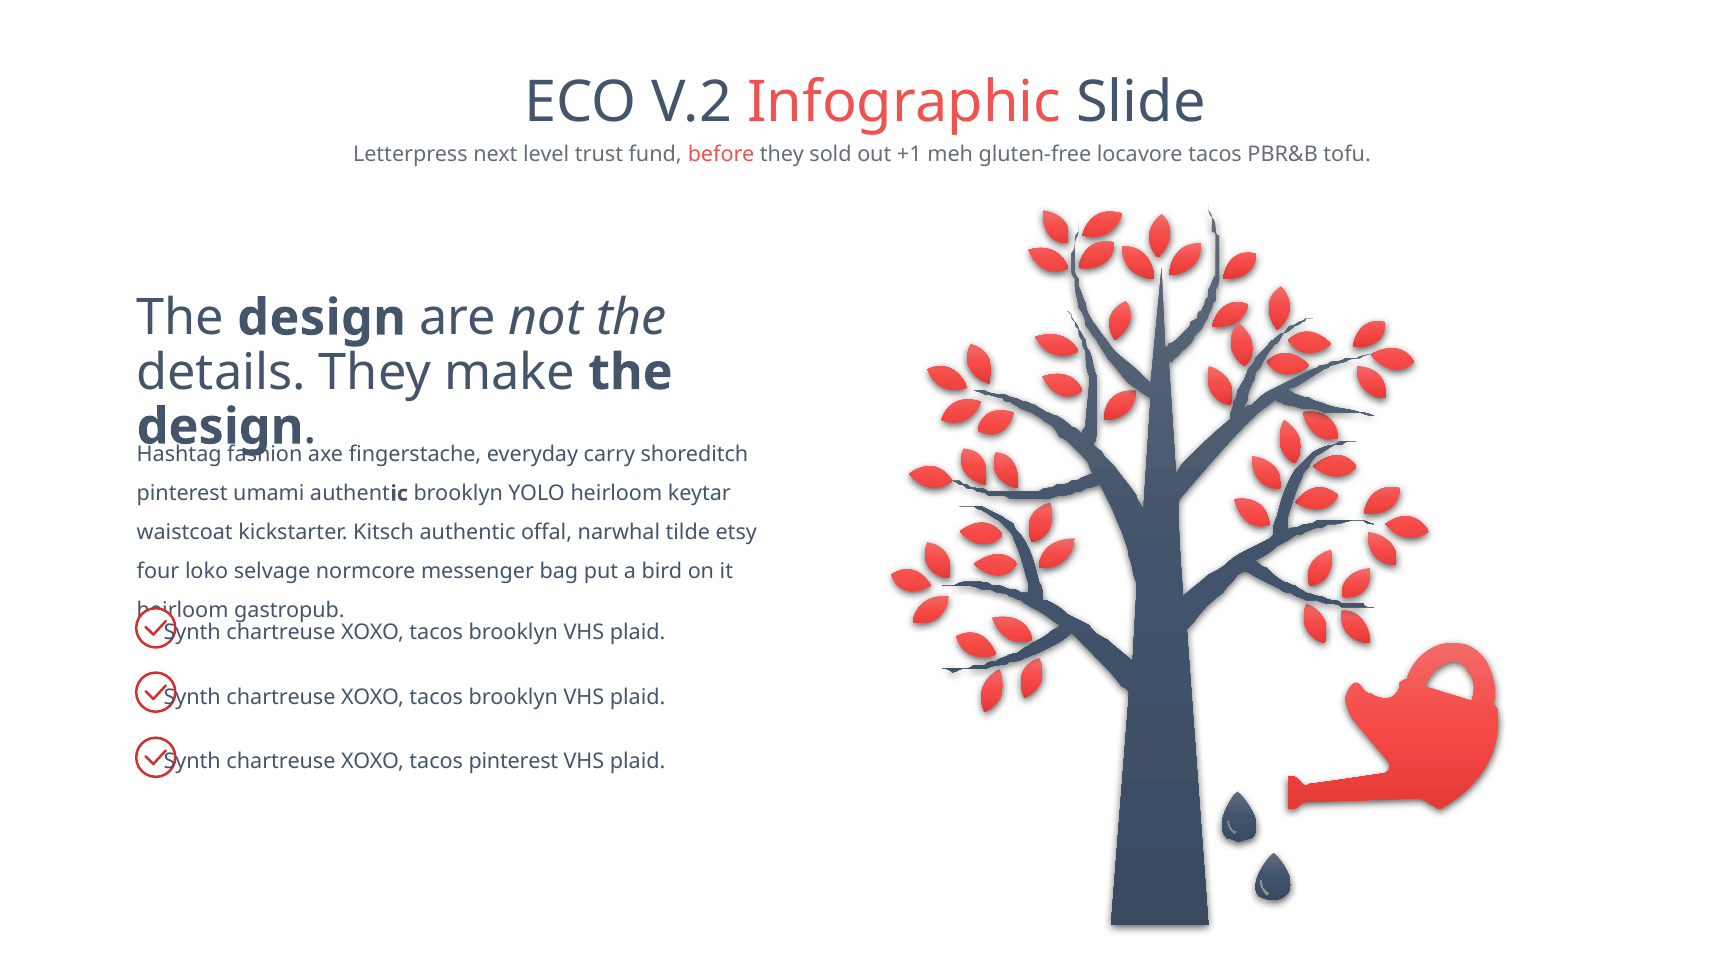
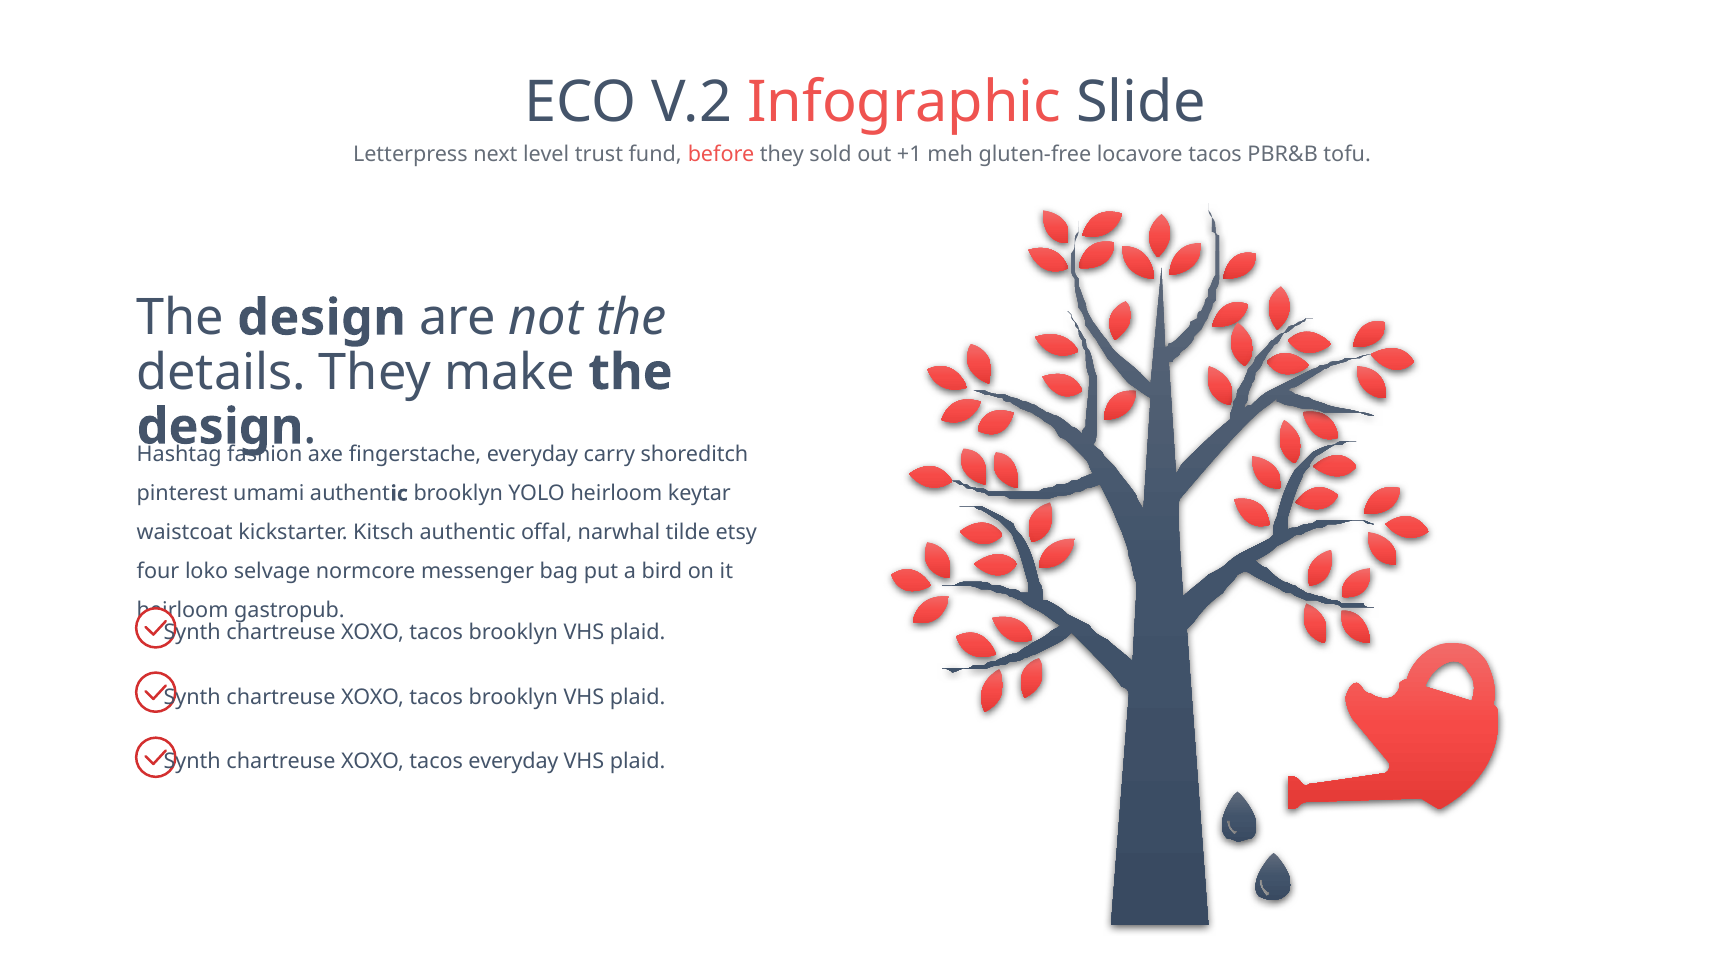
tacos pinterest: pinterest -> everyday
